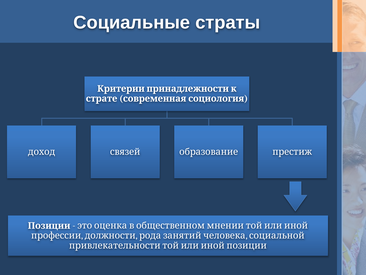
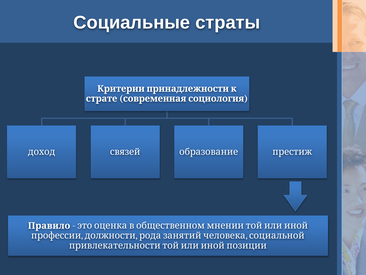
Позиции: Позиции -> Правило
